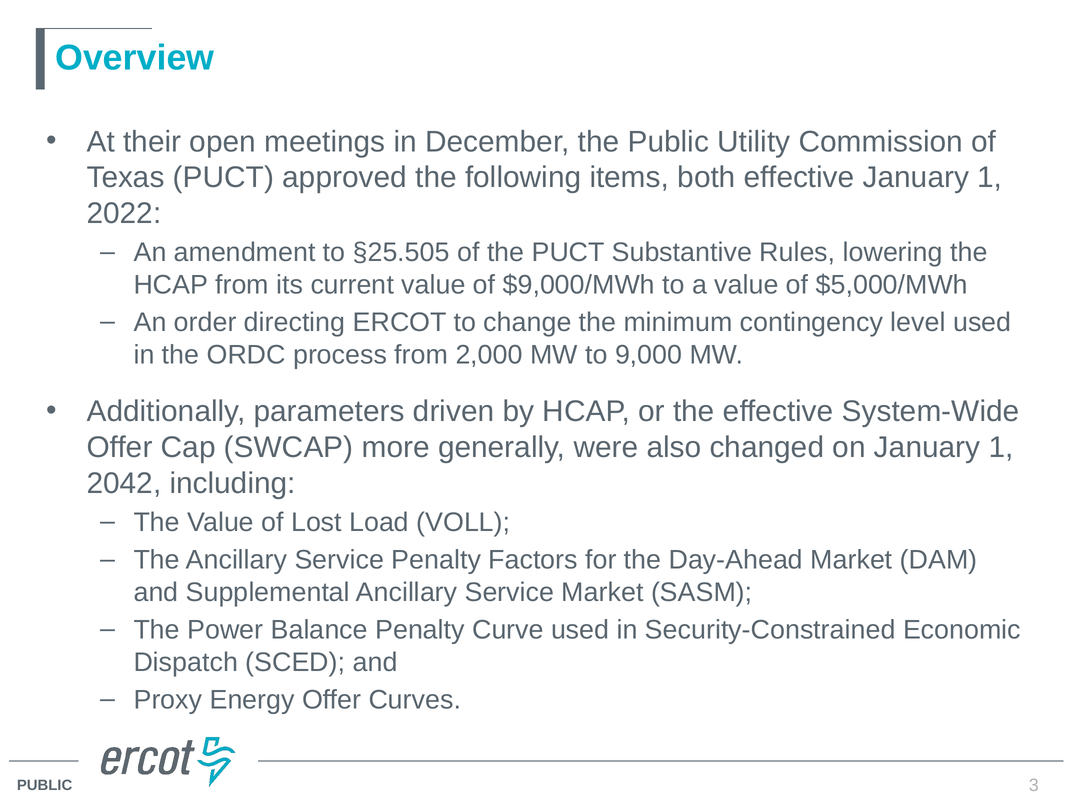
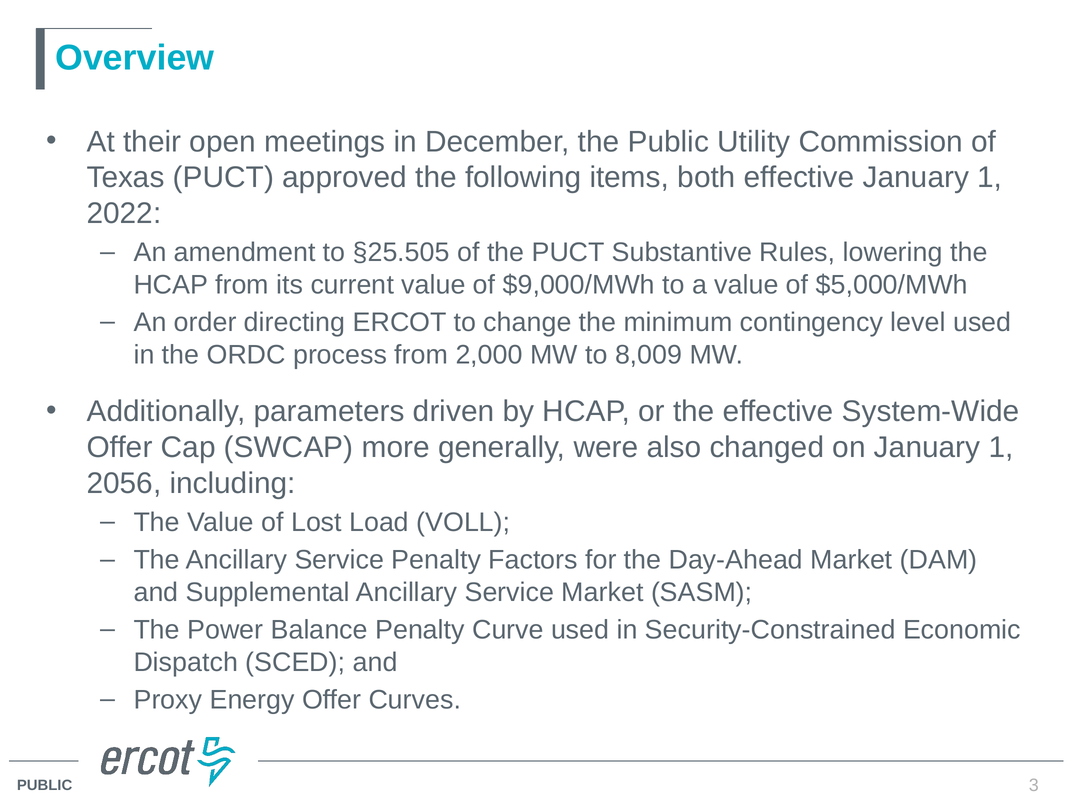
9,000: 9,000 -> 8,009
2042: 2042 -> 2056
